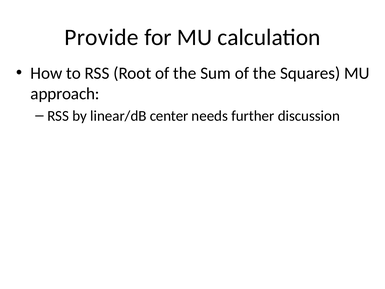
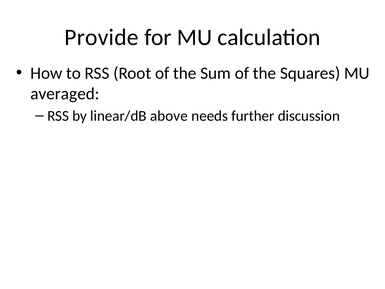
approach: approach -> averaged
center: center -> above
